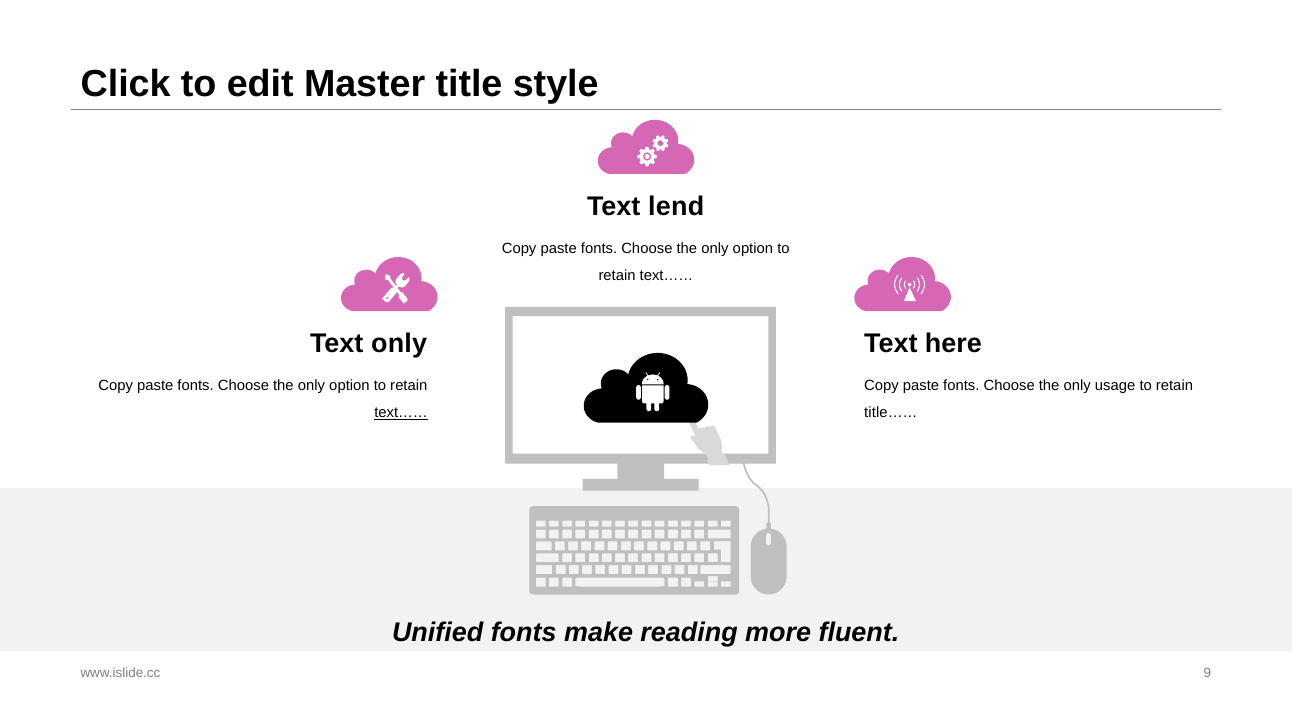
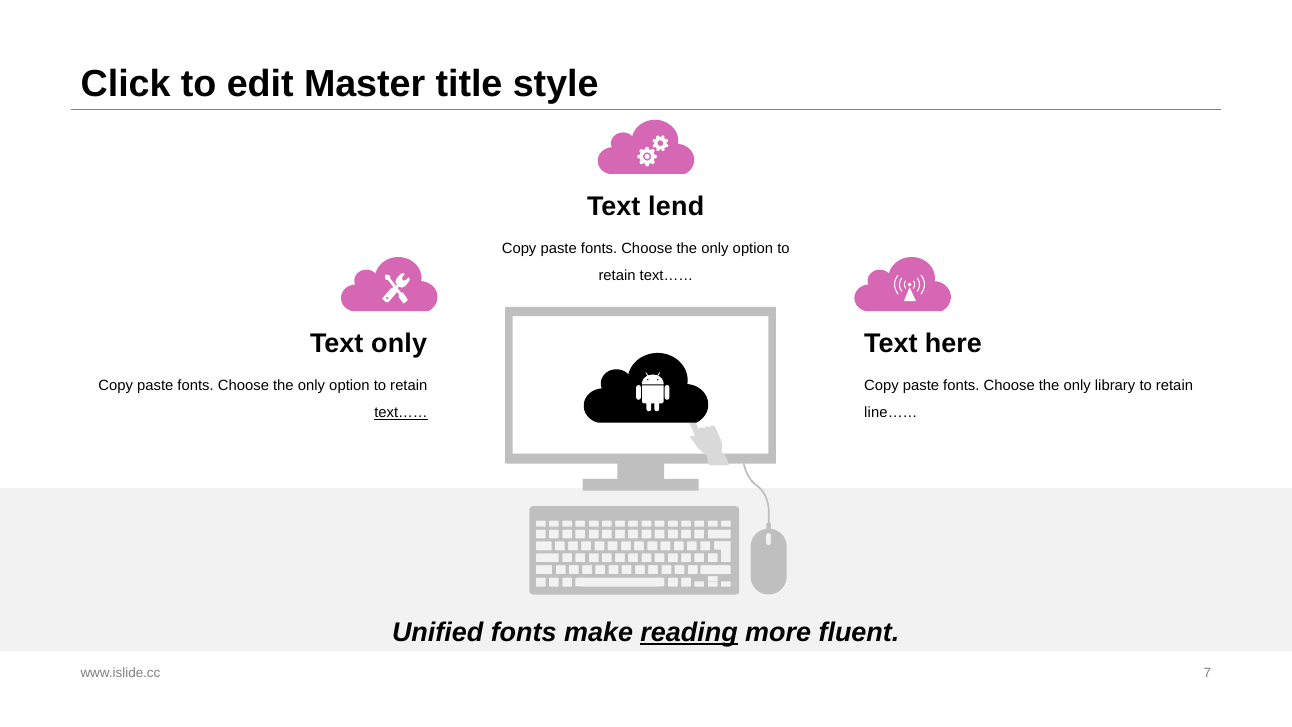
usage: usage -> library
title……: title…… -> line……
reading underline: none -> present
9: 9 -> 7
